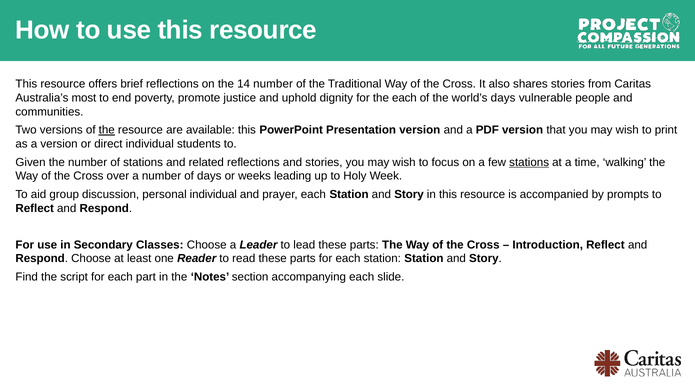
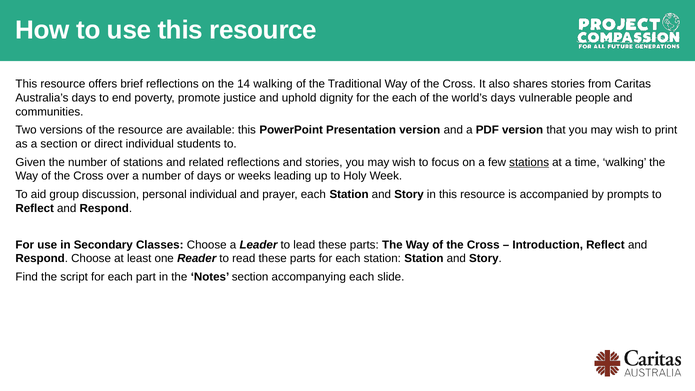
14 number: number -> walking
Australia’s most: most -> days
the at (107, 130) underline: present -> none
a version: version -> section
